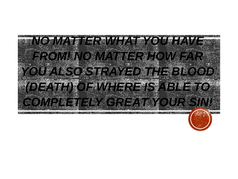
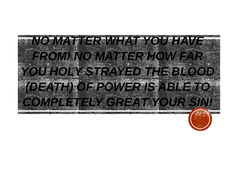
ALSO: ALSO -> HOLY
WHERE: WHERE -> POWER
